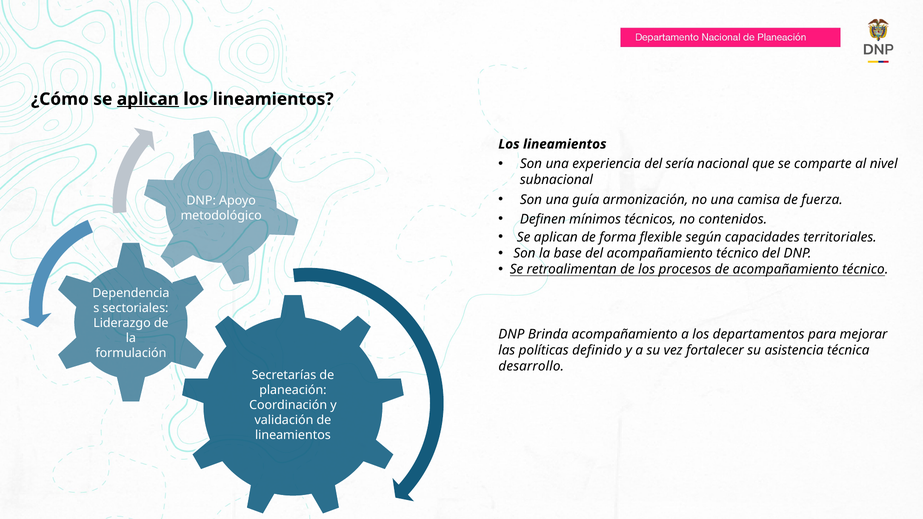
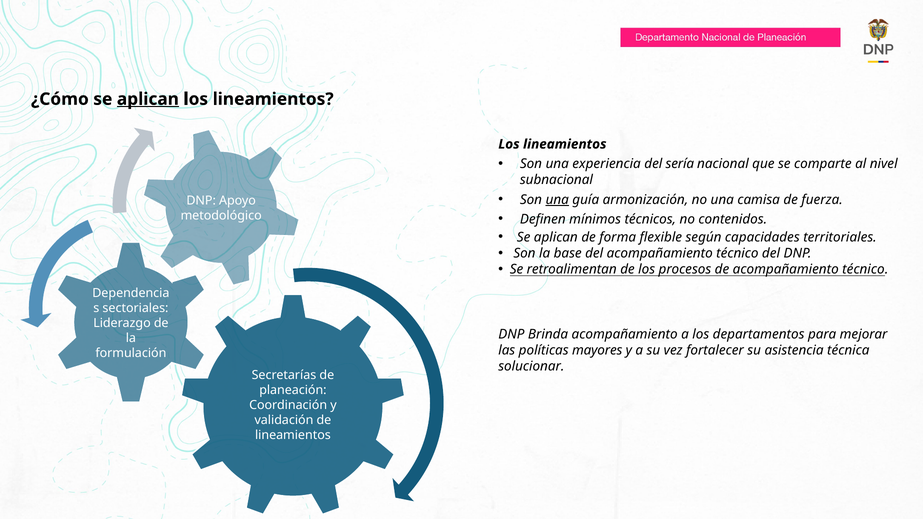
una at (557, 200) underline: none -> present
definido: definido -> mayores
desarrollo: desarrollo -> solucionar
